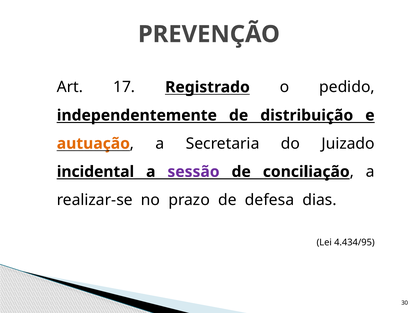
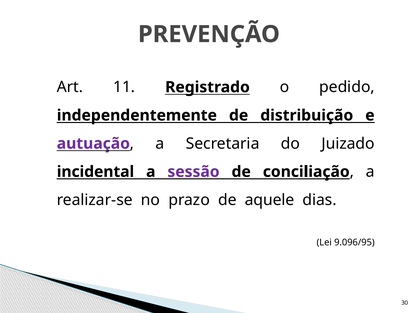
17: 17 -> 11
autuação colour: orange -> purple
defesa: defesa -> aquele
4.434/95: 4.434/95 -> 9.096/95
